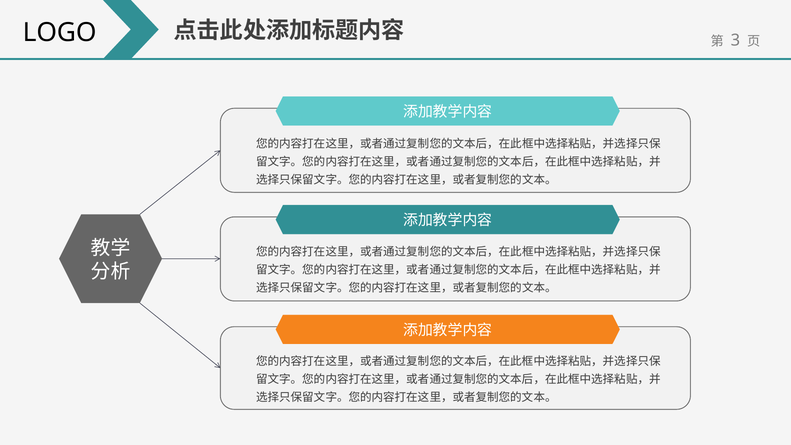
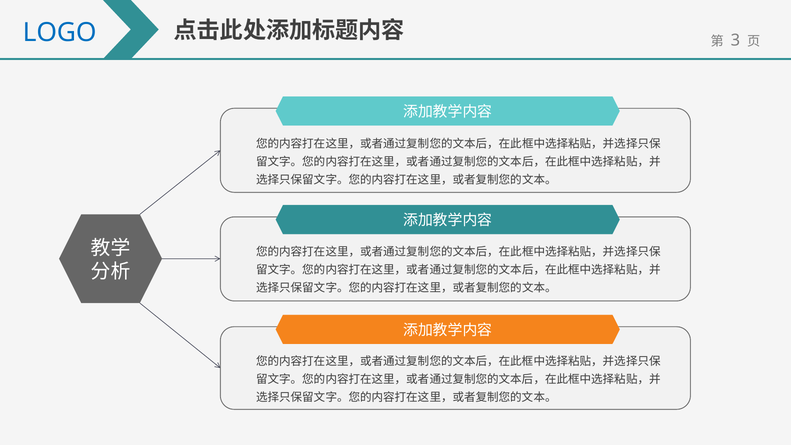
LOGO colour: black -> blue
